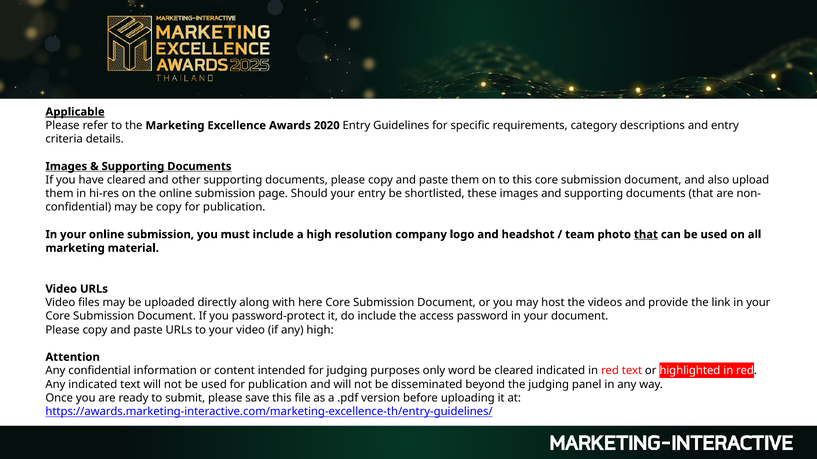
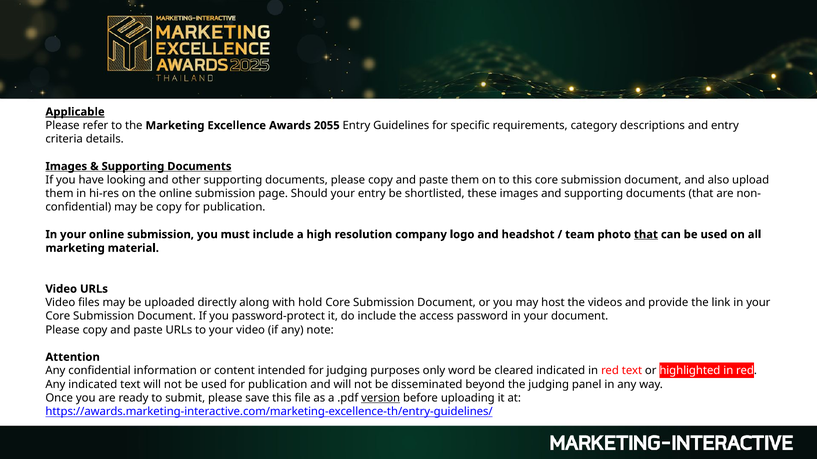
2020: 2020 -> 2055
have cleared: cleared -> looking
here: here -> hold
any high: high -> note
version underline: none -> present
